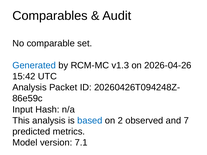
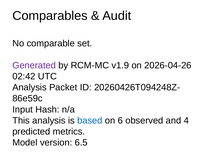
Generated colour: blue -> purple
v1.3: v1.3 -> v1.9
15:42: 15:42 -> 02:42
2: 2 -> 6
7: 7 -> 4
7.1: 7.1 -> 6.5
